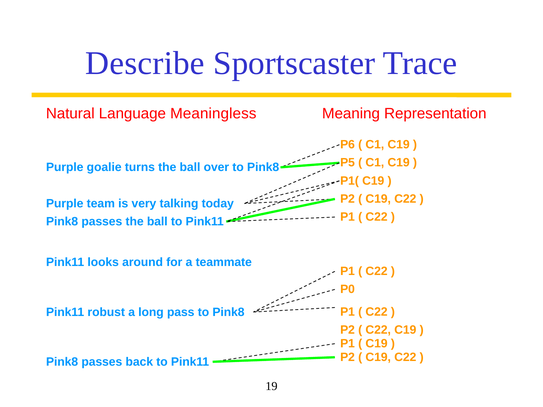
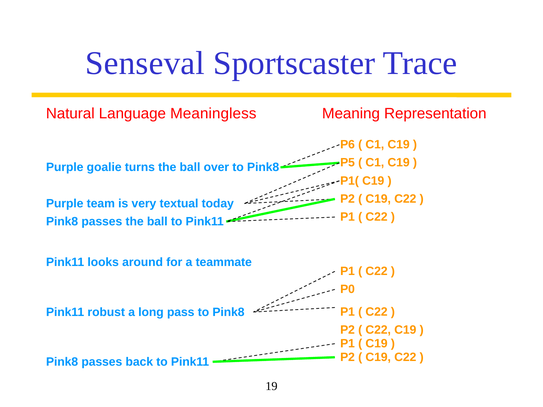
Describe: Describe -> Senseval
talking: talking -> textual
